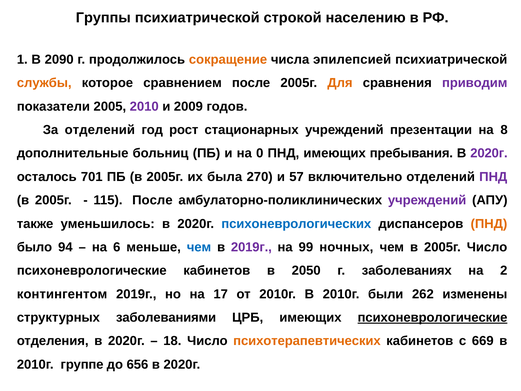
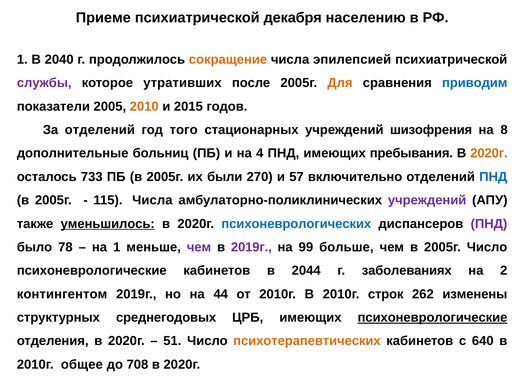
Группы: Группы -> Приеме
строкой: строкой -> декабря
2090: 2090 -> 2040
службы colour: orange -> purple
сравнением: сравнением -> утративших
приводим colour: purple -> blue
2010 colour: purple -> orange
2009: 2009 -> 2015
рост: рост -> того
презентации: презентации -> шизофрения
0: 0 -> 4
2020г at (489, 153) colour: purple -> orange
701: 701 -> 733
была: была -> были
ПНД at (493, 177) colour: purple -> blue
115 После: После -> Числа
уменьшилось underline: none -> present
ПНД at (489, 224) colour: orange -> purple
94: 94 -> 78
на 6: 6 -> 1
чем at (199, 247) colour: blue -> purple
ночных: ночных -> больше
2050: 2050 -> 2044
17: 17 -> 44
были: были -> строк
заболеваниями: заболеваниями -> среднегодовых
18: 18 -> 51
669: 669 -> 640
группе: группе -> общее
656: 656 -> 708
